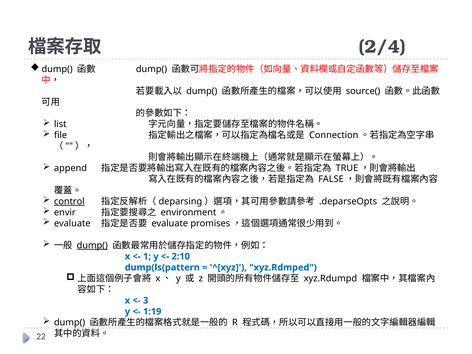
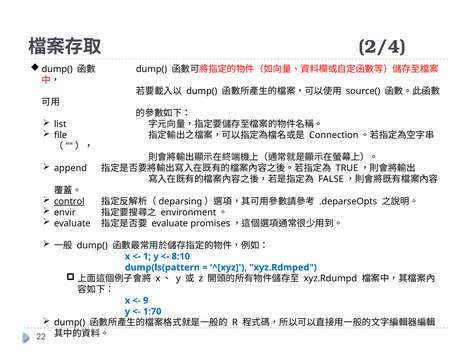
dump( at (92, 245) underline: present -> none
2:10: 2:10 -> 8:10
3: 3 -> 9
1:19: 1:19 -> 1:70
